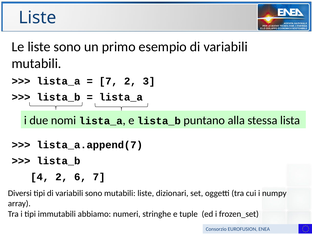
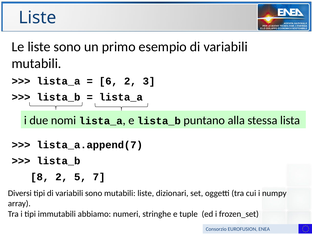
7 at (108, 81): 7 -> 6
4: 4 -> 8
6: 6 -> 5
